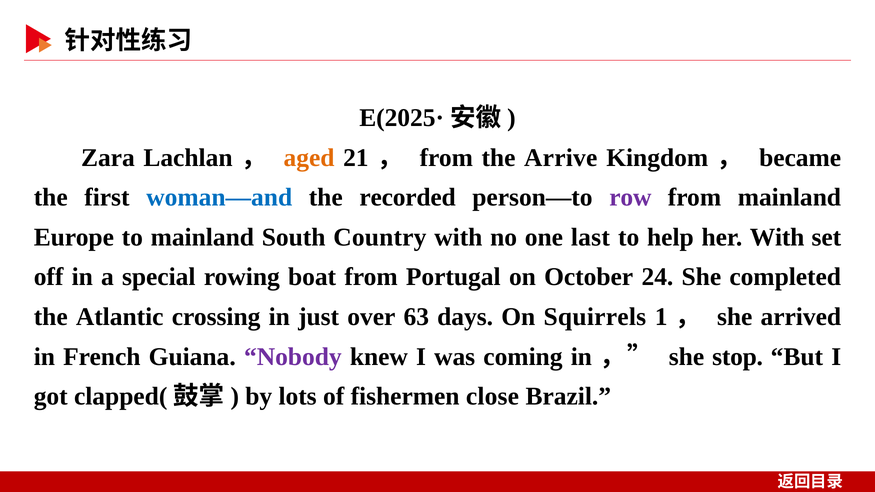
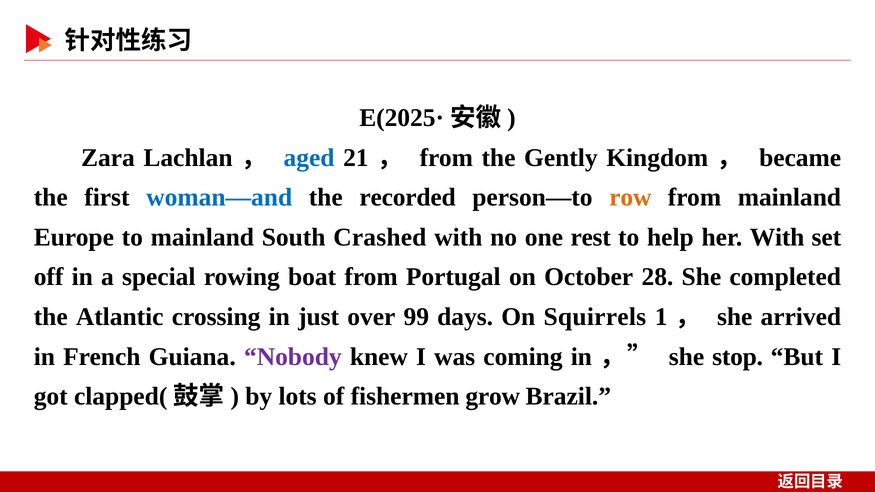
aged colour: orange -> blue
Arrive: Arrive -> Gently
row colour: purple -> orange
Country: Country -> Crashed
last: last -> rest
24: 24 -> 28
63: 63 -> 99
close: close -> grow
